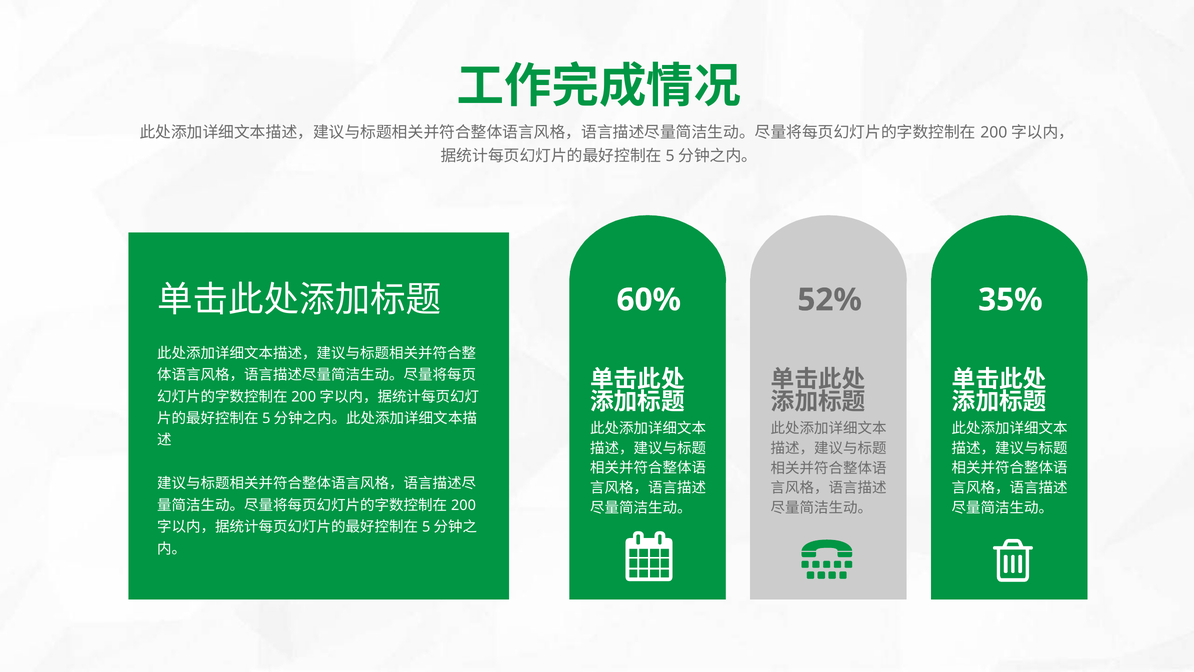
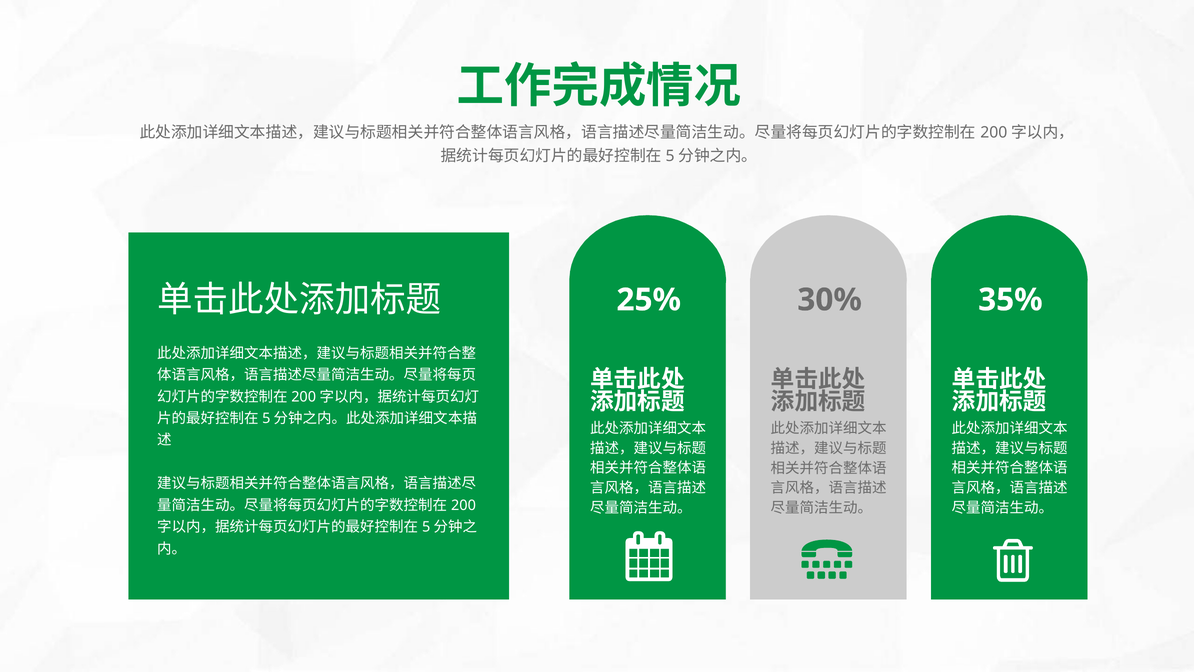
52%: 52% -> 30%
60%: 60% -> 25%
